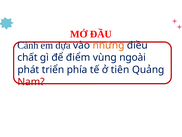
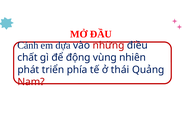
những colour: orange -> red
điểm: điểm -> động
ngoài: ngoài -> nhiên
tiên: tiên -> thái
